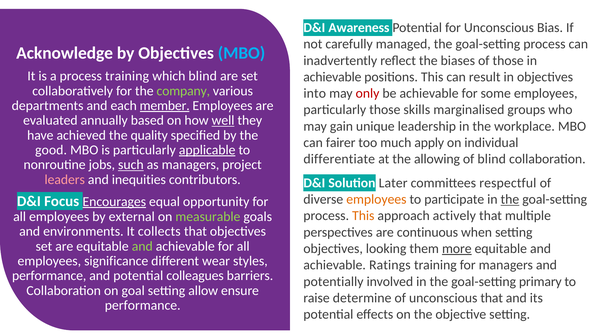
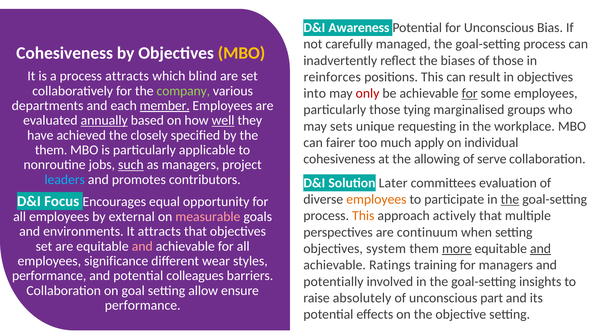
Acknowledge at (65, 53): Acknowledge -> Cohesiveness
MBO at (242, 53) colour: light blue -> yellow
process training: training -> attracts
achievable at (332, 77): achievable -> reinforces
for at (470, 93) underline: none -> present
skills: skills -> tying
annually underline: none -> present
gain: gain -> sets
leadership: leadership -> requesting
quality: quality -> closely
good at (51, 150): good -> them
applicable underline: present -> none
differentiate at (339, 159): differentiate -> cohesiveness
of blind: blind -> serve
leaders colour: pink -> light blue
inequities: inequities -> promotes
respectful: respectful -> evaluation
Encourages underline: present -> none
measurable colour: light green -> pink
It collects: collects -> attracts
continuous: continuous -> continuum
and at (142, 246) colour: light green -> pink
looking: looking -> system
and at (541, 249) underline: none -> present
primary: primary -> insights
determine: determine -> absolutely
unconscious that: that -> part
